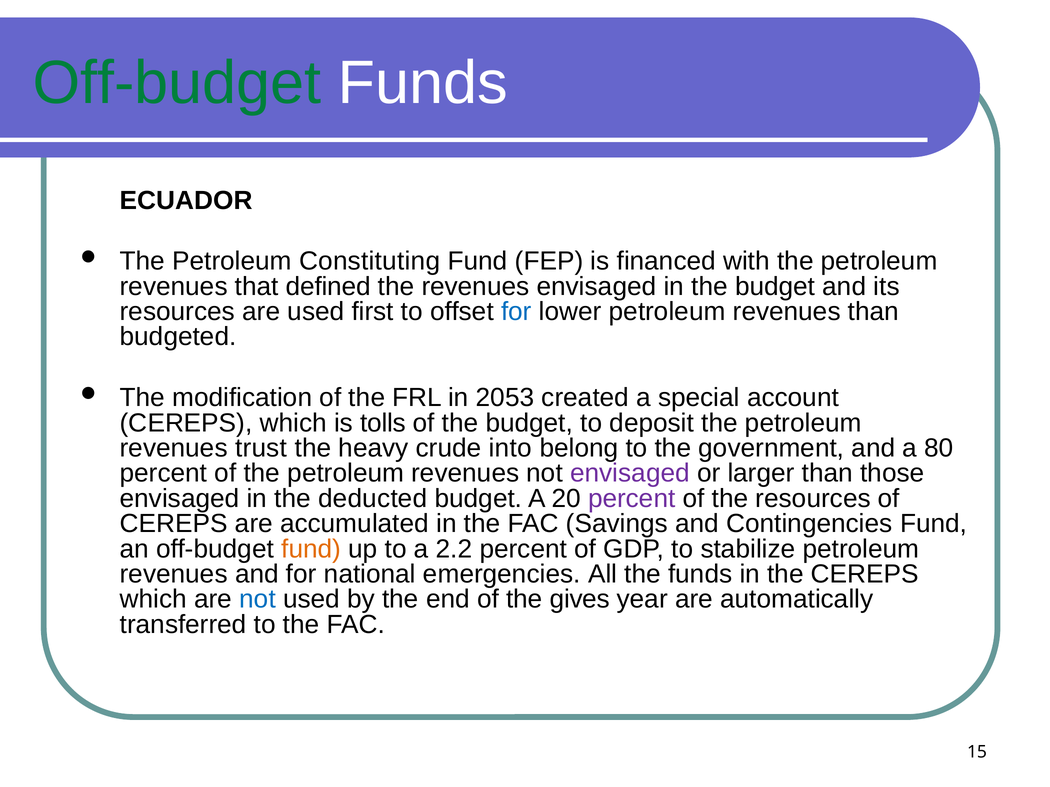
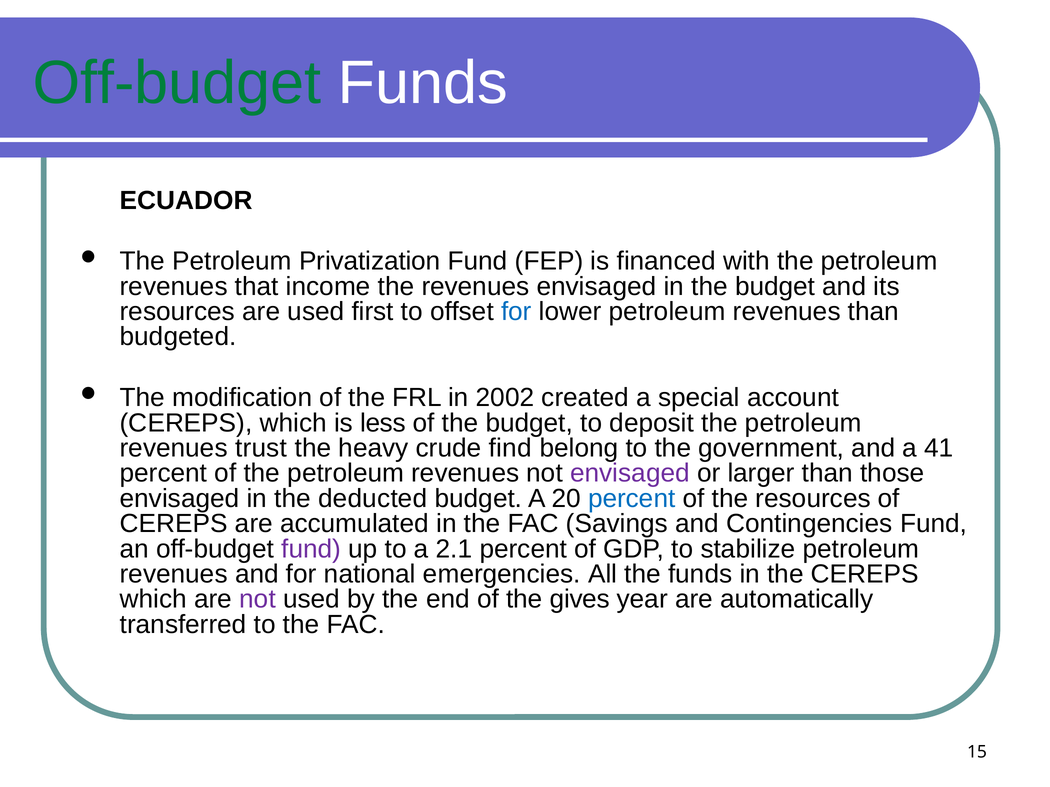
Constituting: Constituting -> Privatization
defined: defined -> income
2053: 2053 -> 2002
tolls: tolls -> less
into: into -> find
80: 80 -> 41
percent at (632, 499) colour: purple -> blue
fund at (311, 549) colour: orange -> purple
2.2: 2.2 -> 2.1
not at (258, 600) colour: blue -> purple
